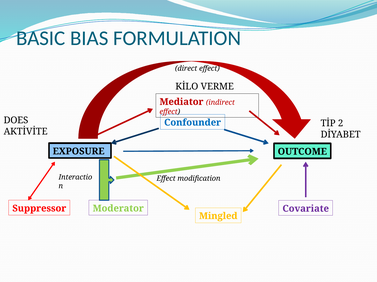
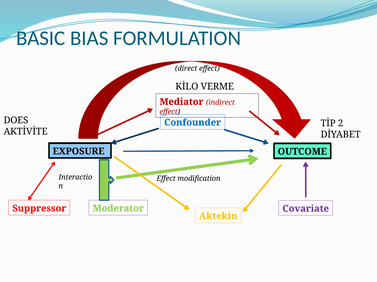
Mingled: Mingled -> Aktekin
